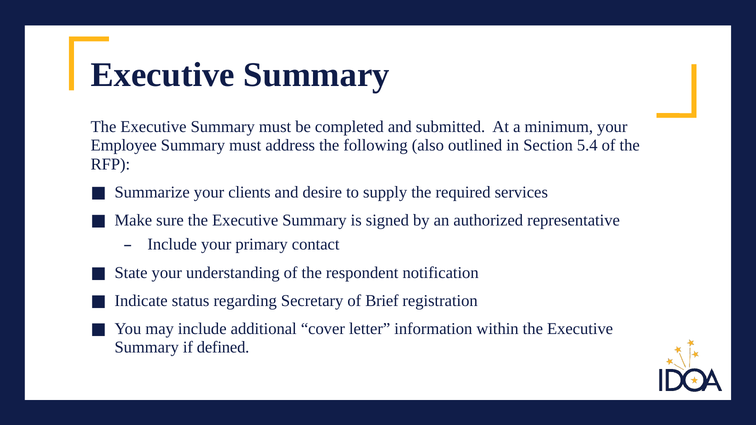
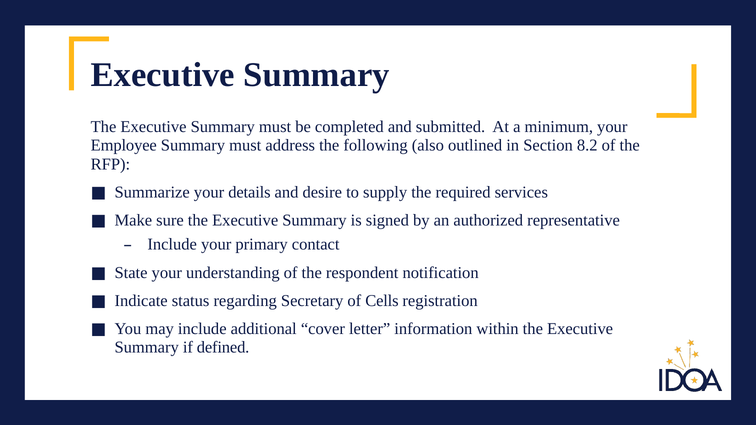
5.4: 5.4 -> 8.2
clients: clients -> details
Brief: Brief -> Cells
